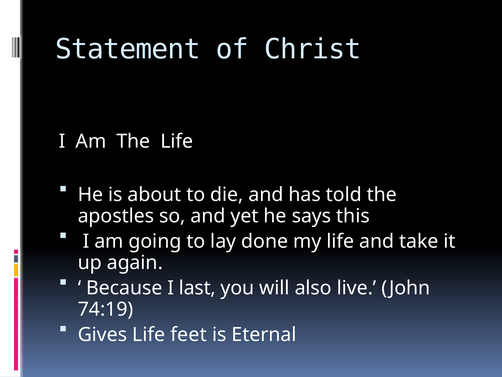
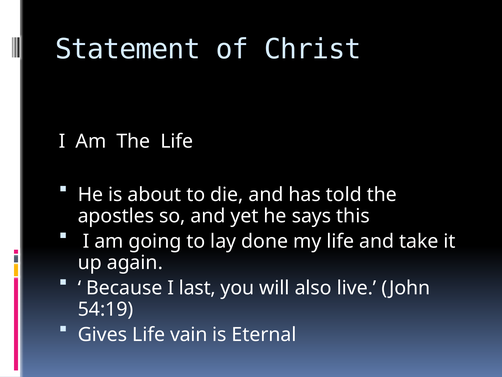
74:19: 74:19 -> 54:19
feet: feet -> vain
